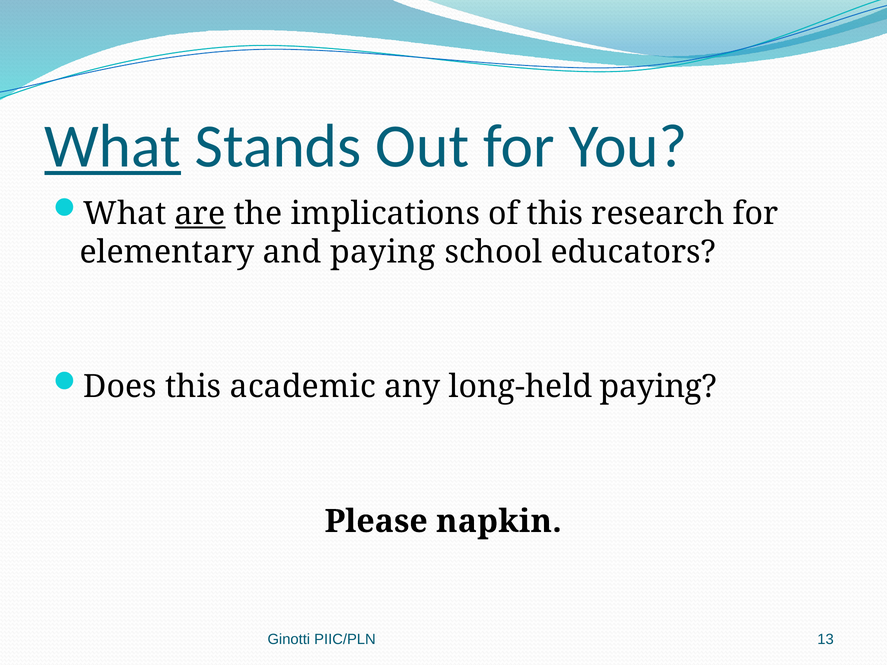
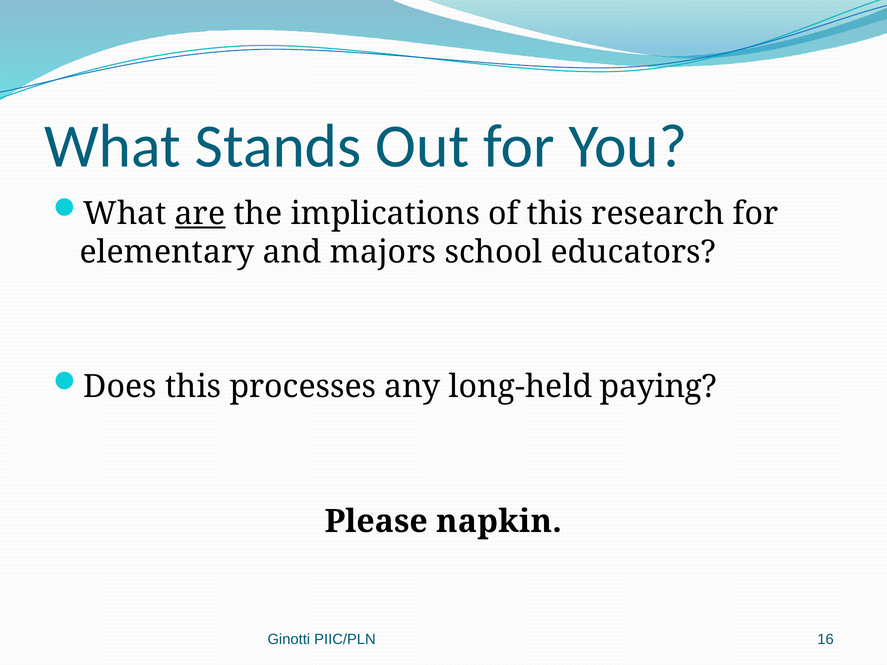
What at (113, 146) underline: present -> none
and paying: paying -> majors
academic: academic -> processes
13: 13 -> 16
